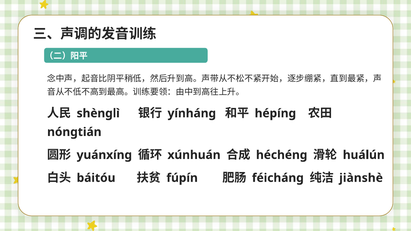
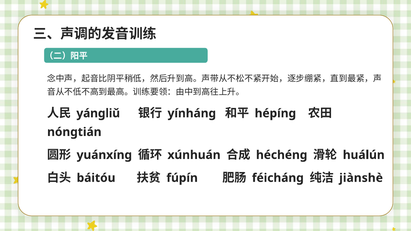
shènglì: shènglì -> yángliǔ
